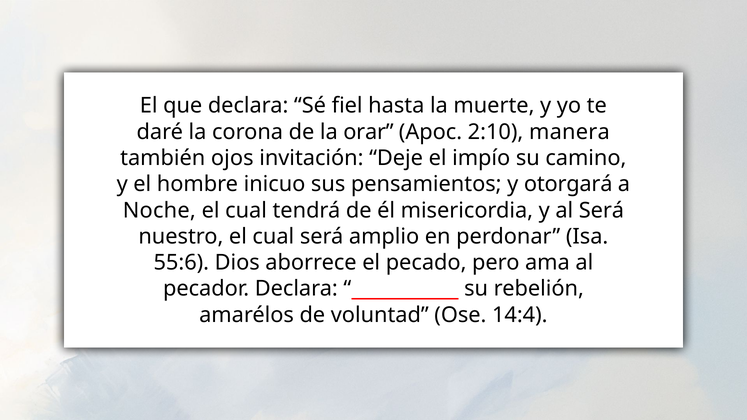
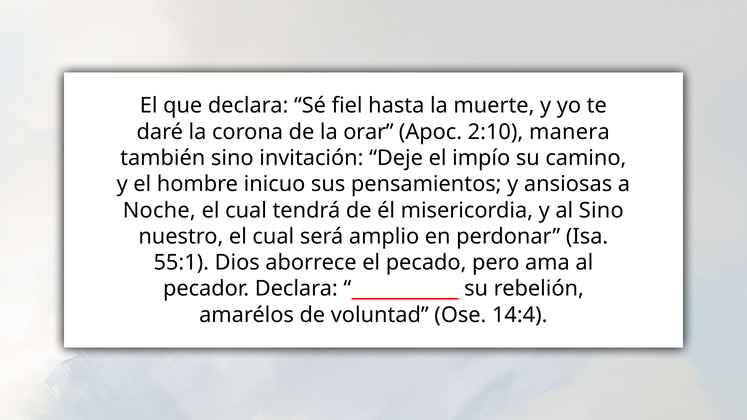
también ojos: ojos -> sino
otorgará: otorgará -> ansiosas
al Será: Será -> Sino
55:6: 55:6 -> 55:1
